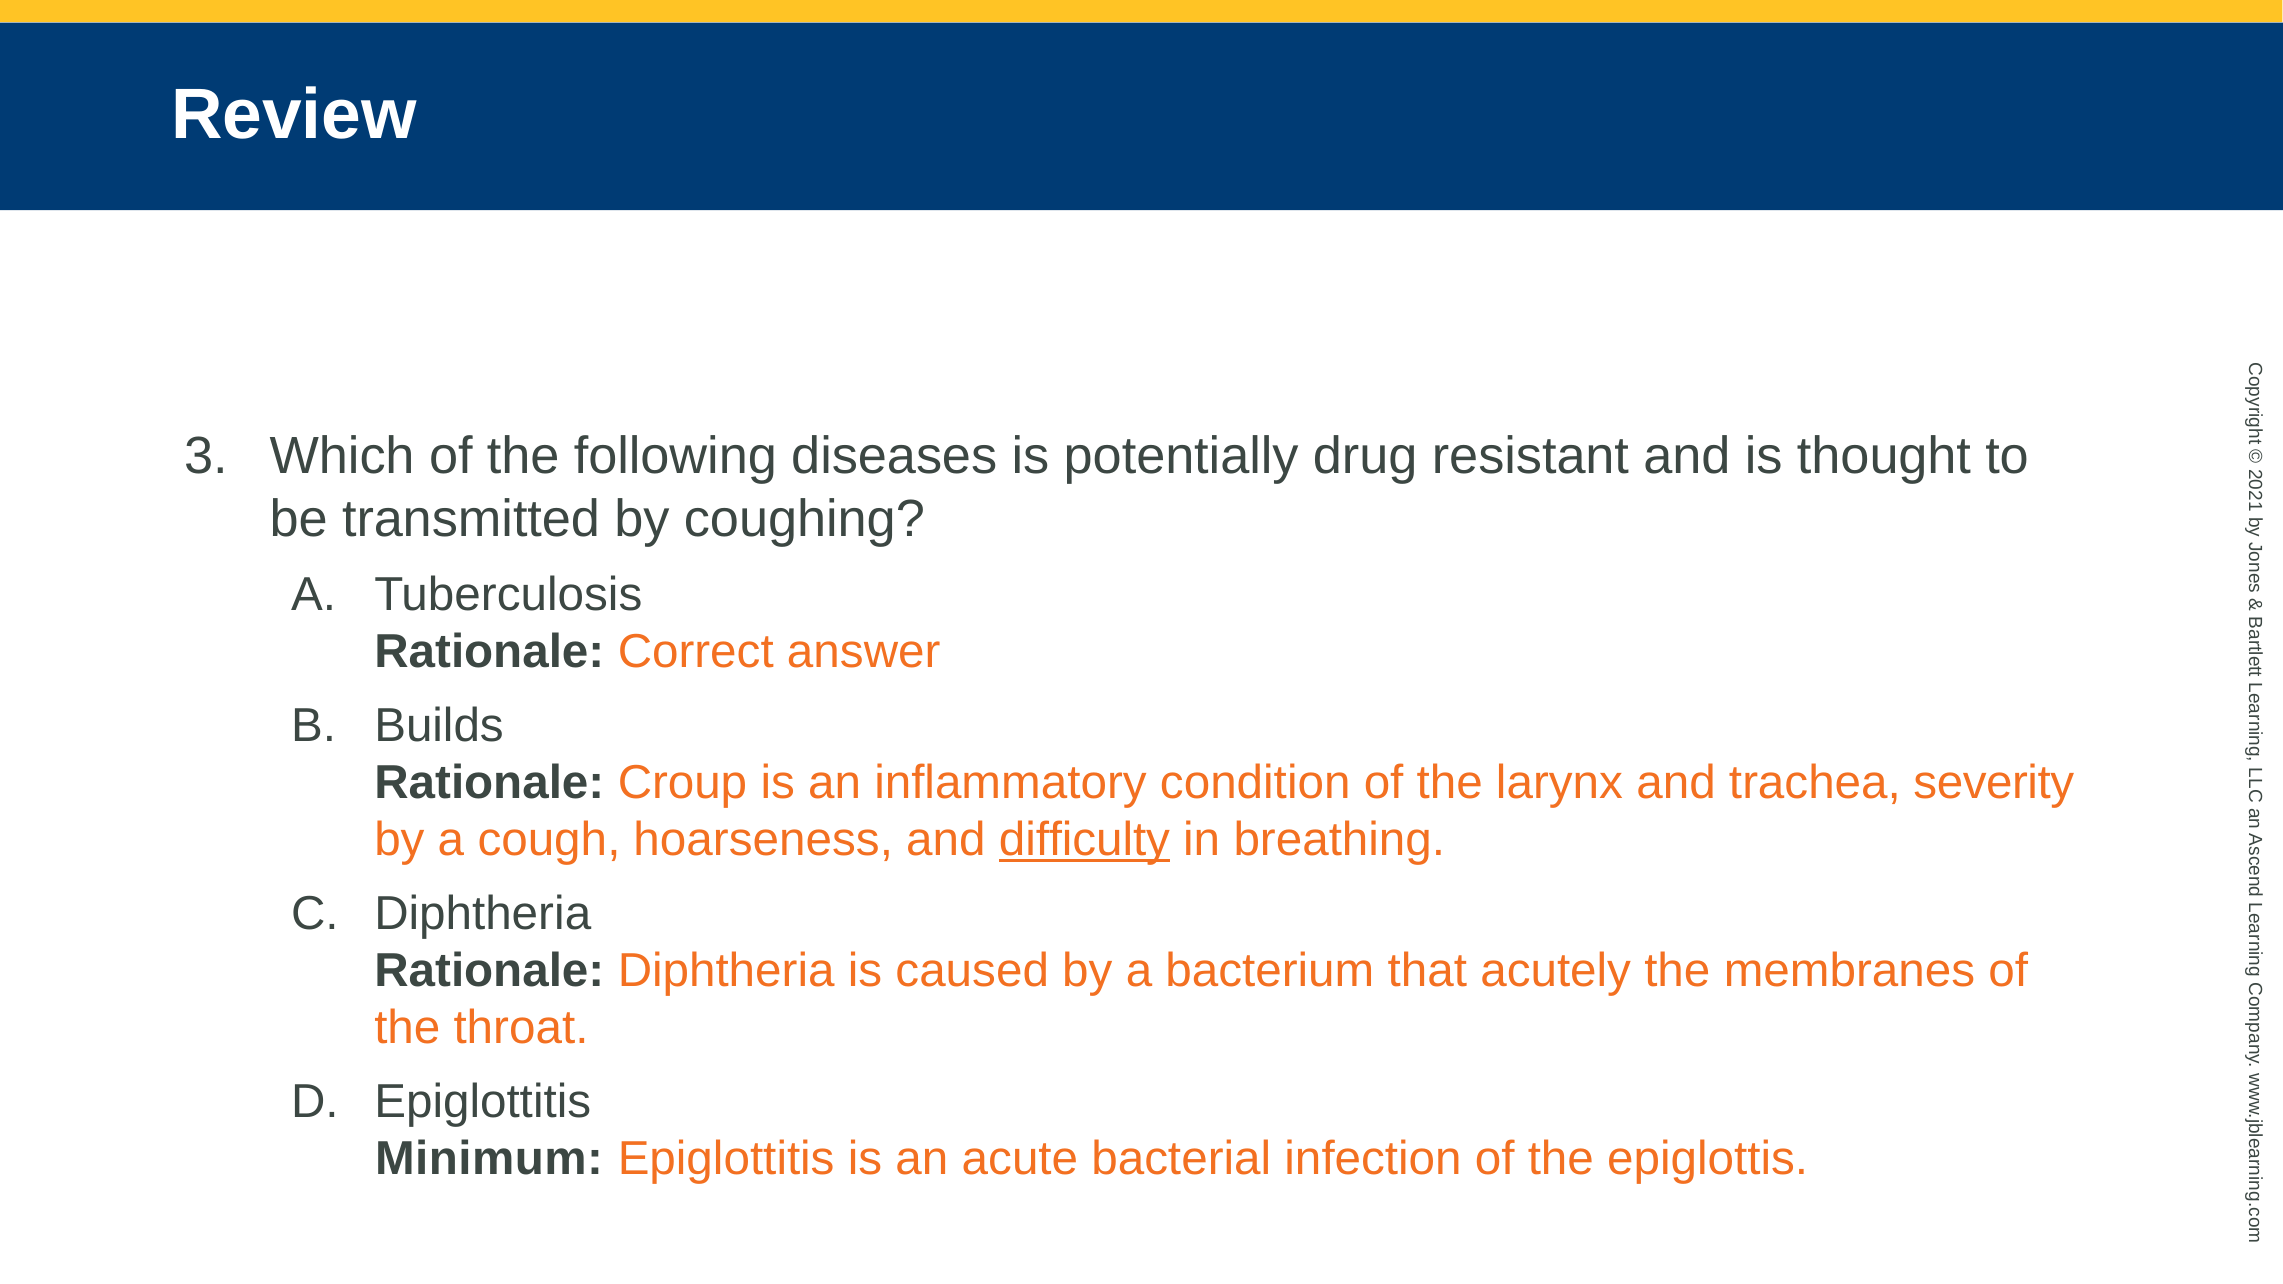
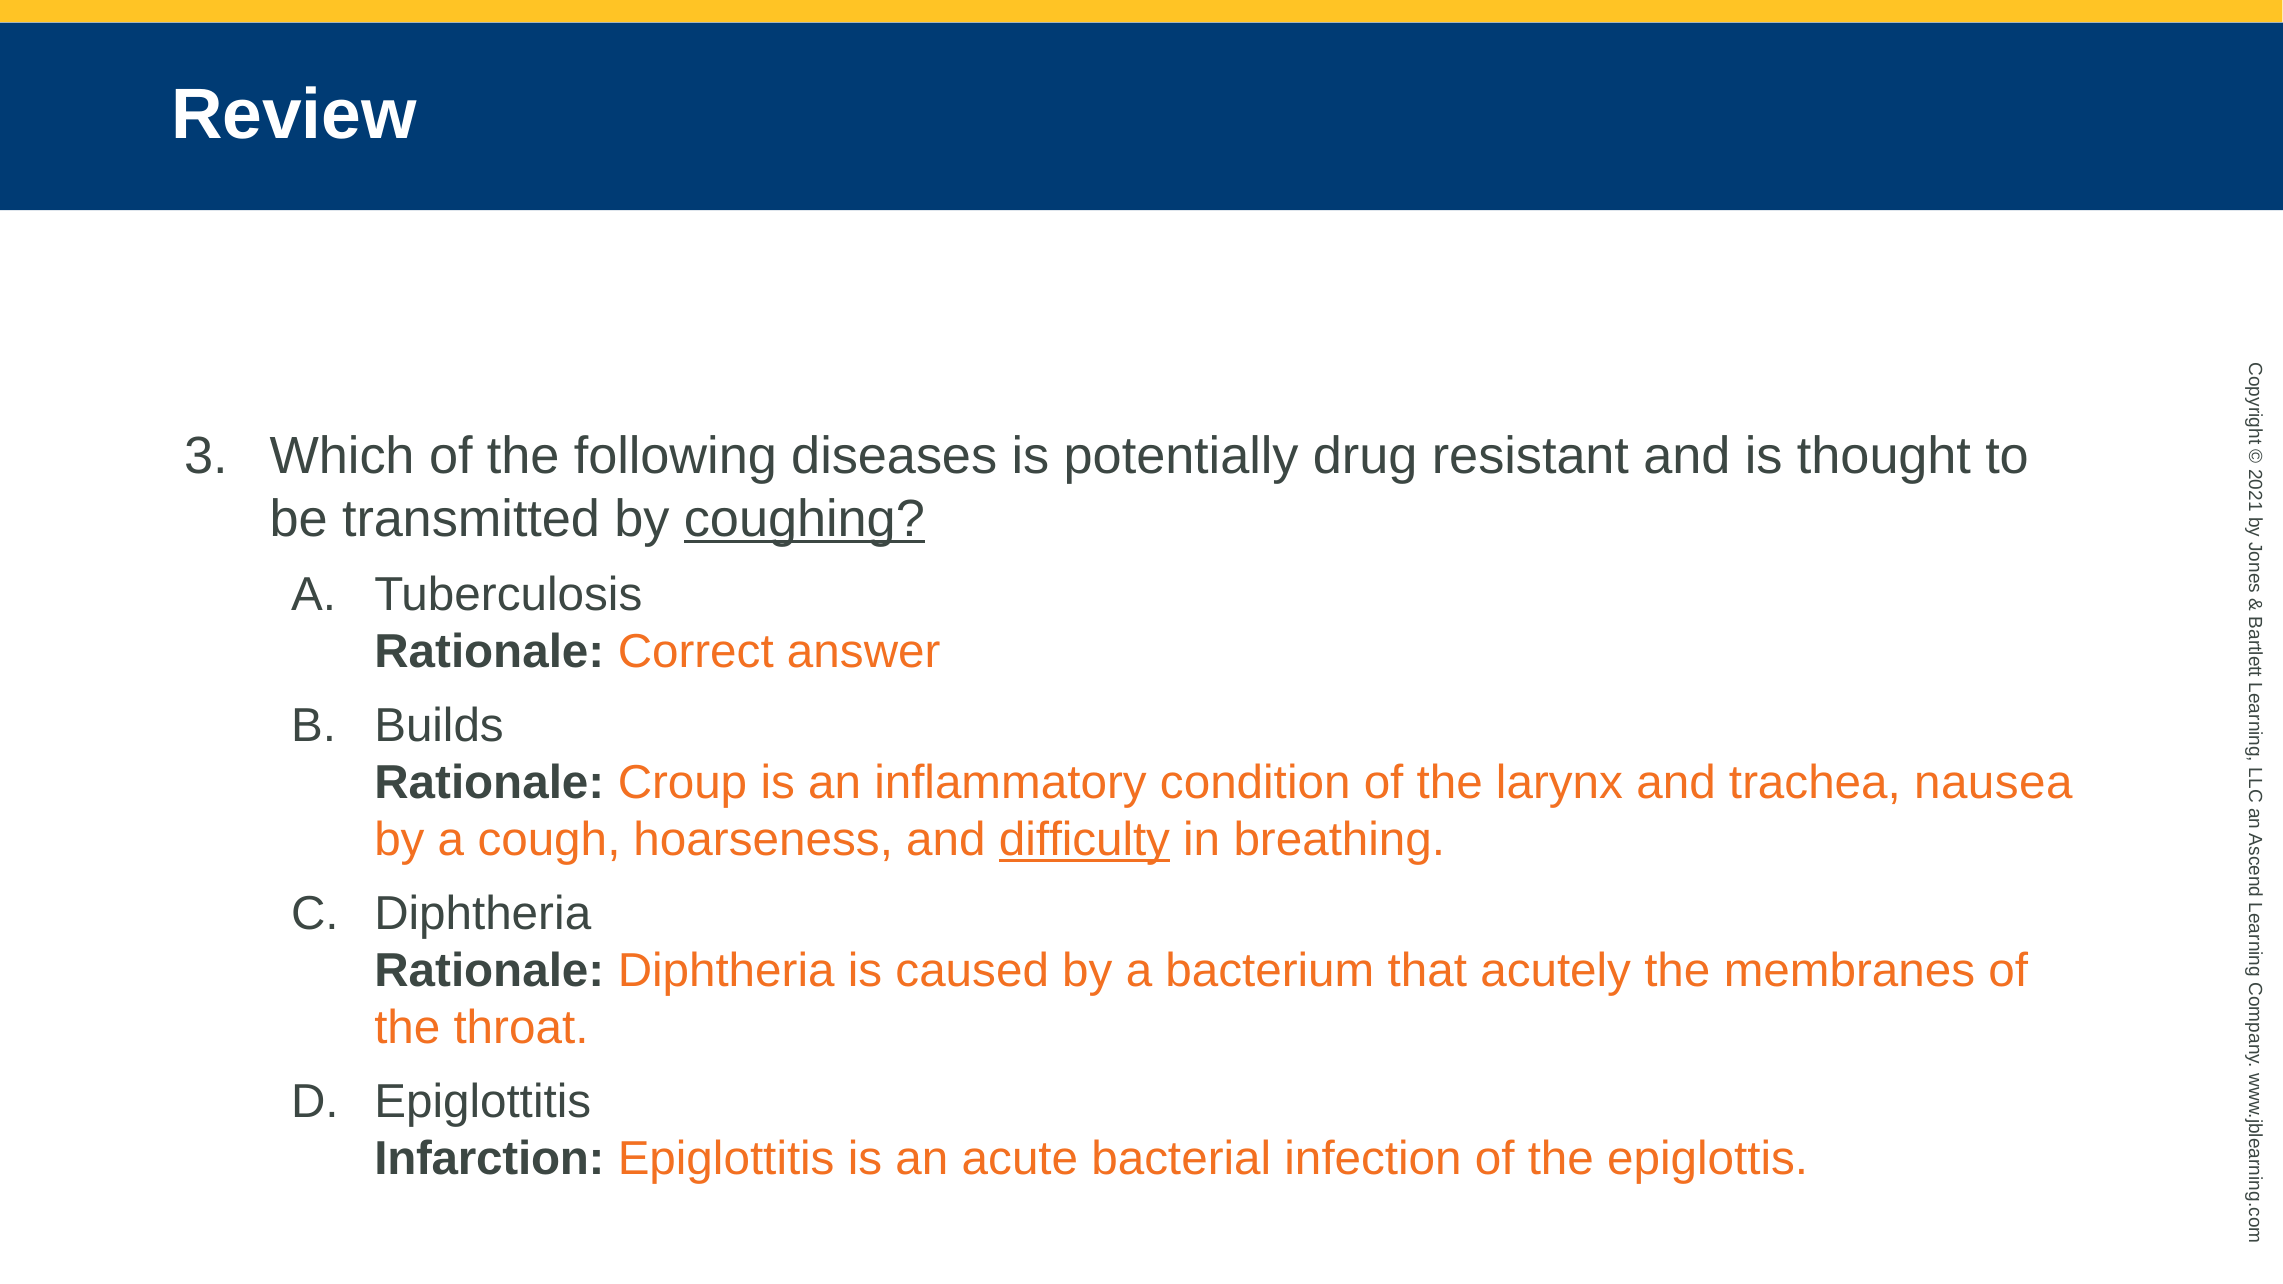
coughing underline: none -> present
severity: severity -> nausea
Minimum: Minimum -> Infarction
